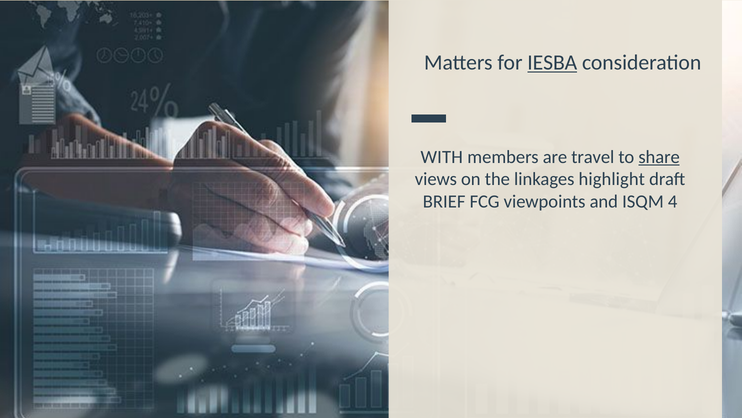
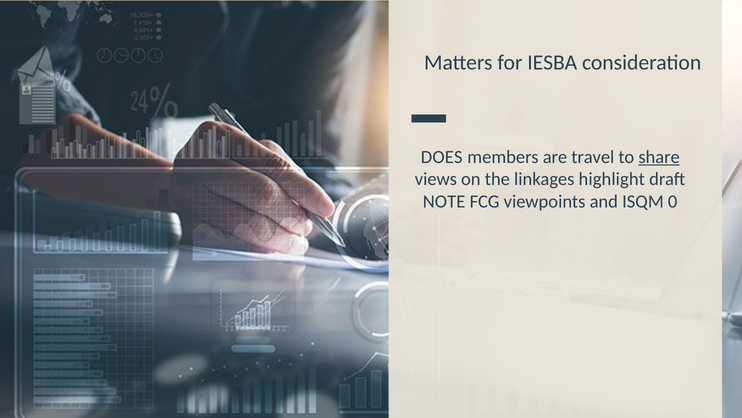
IESBA underline: present -> none
WITH: WITH -> DOES
BRIEF: BRIEF -> NOTE
4: 4 -> 0
